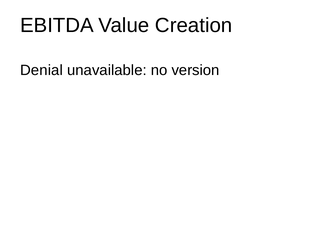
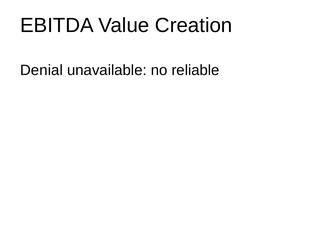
version: version -> reliable
